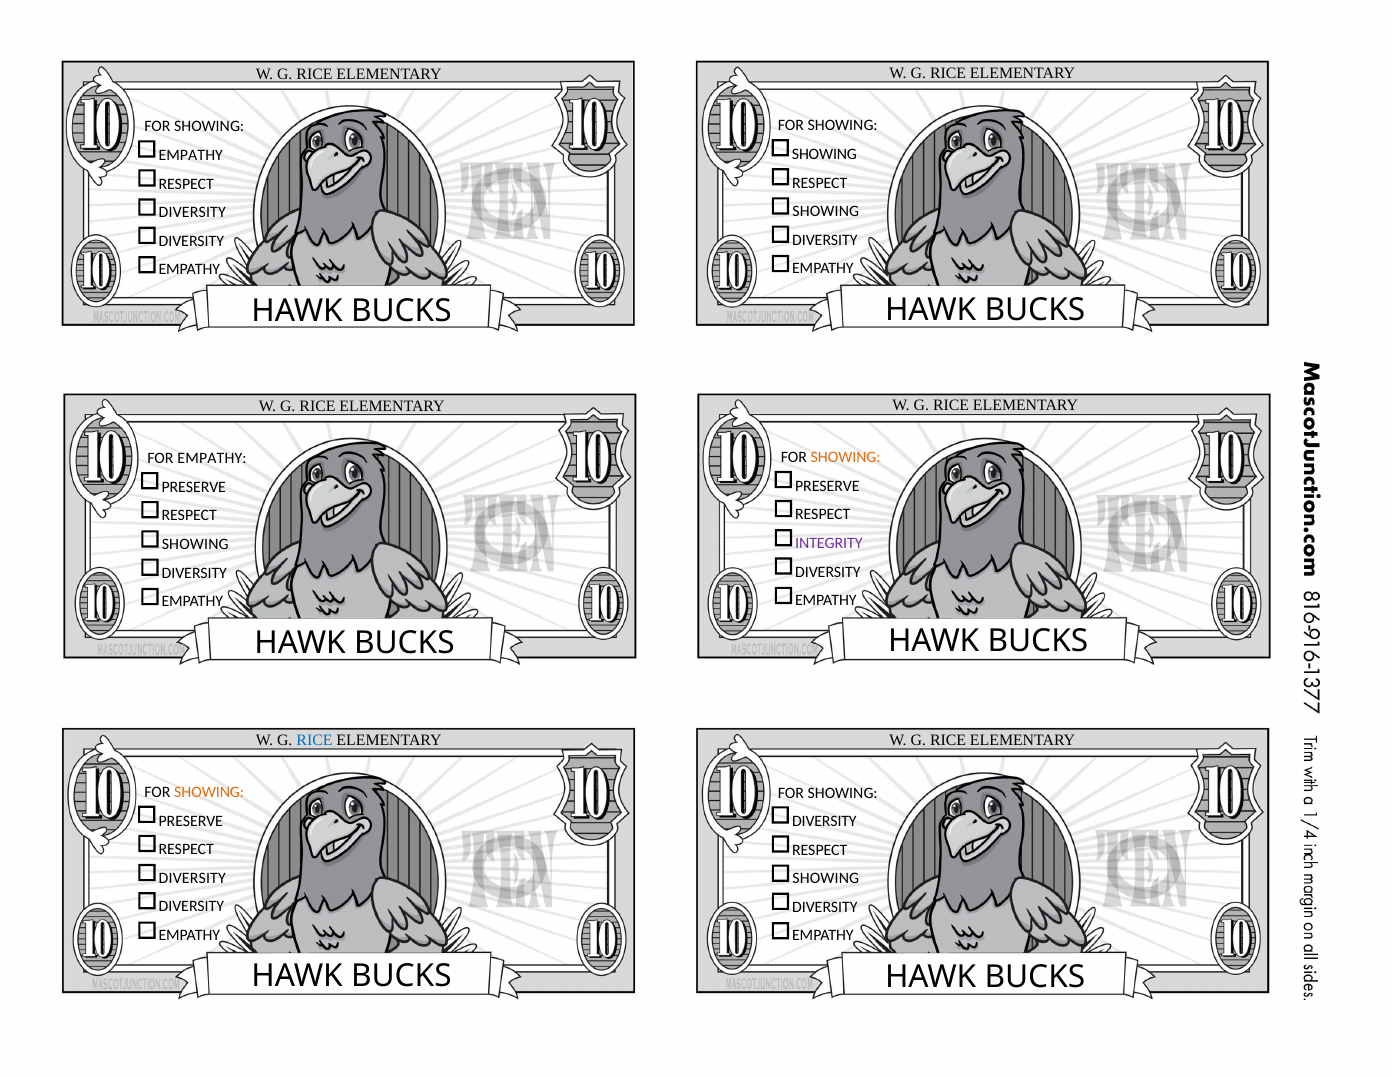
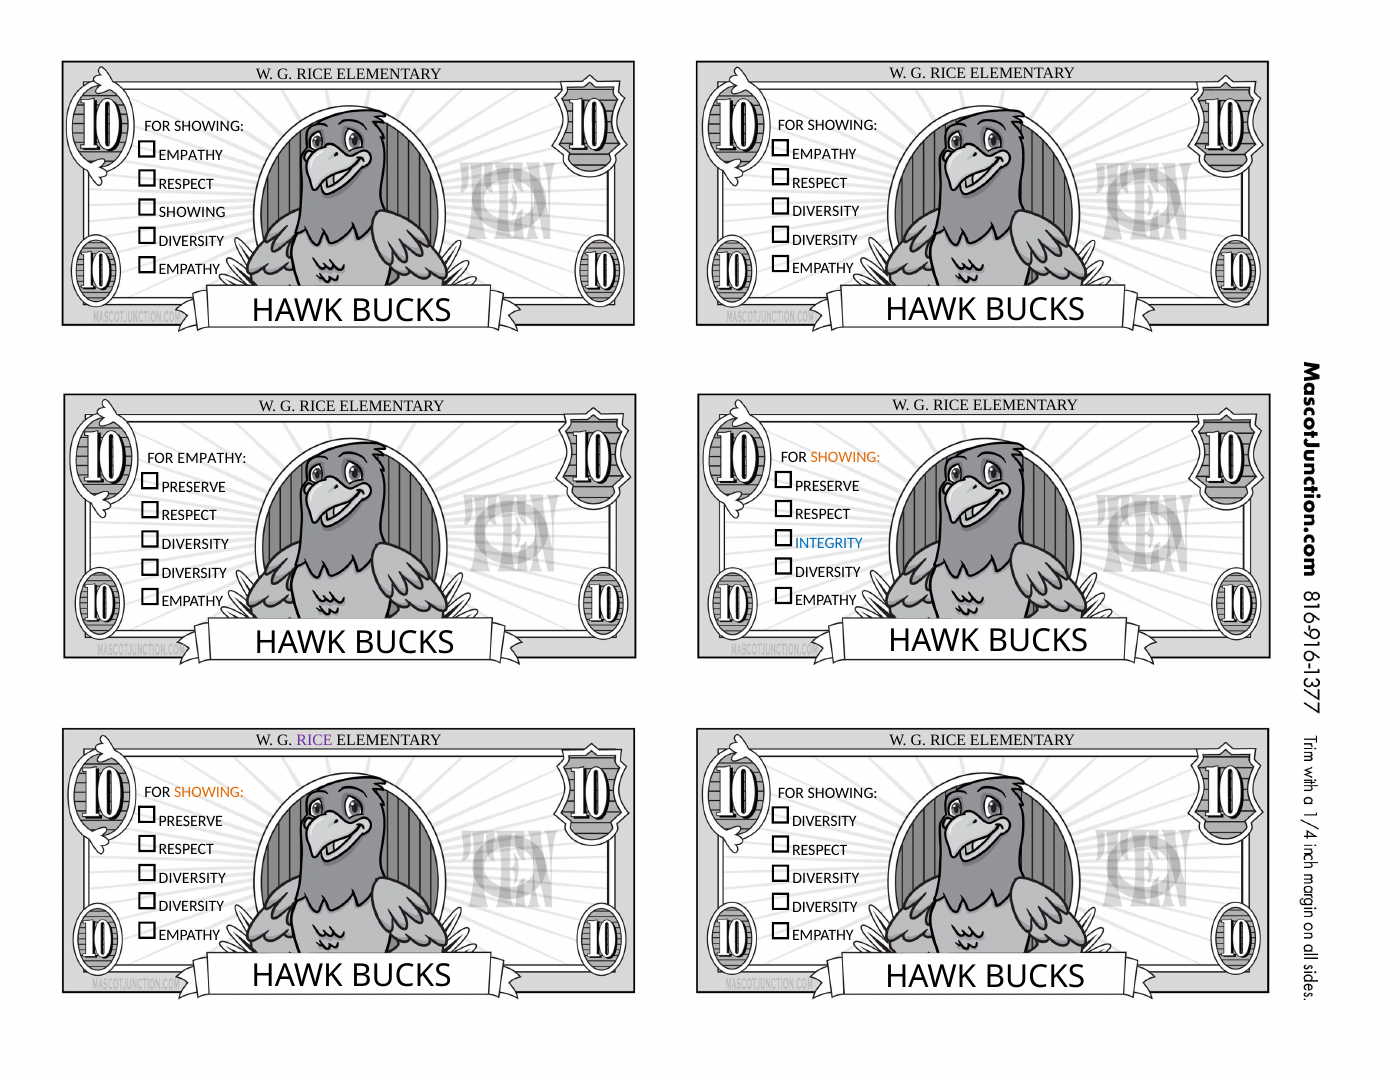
SHOWING at (824, 154): SHOWING -> EMPATHY
SHOWING at (826, 211): SHOWING -> DIVERSITY
DIVERSITY at (192, 212): DIVERSITY -> SHOWING
INTEGRITY colour: purple -> blue
SHOWING at (195, 544): SHOWING -> DIVERSITY
RICE at (315, 740) colour: blue -> purple
SHOWING at (826, 878): SHOWING -> DIVERSITY
